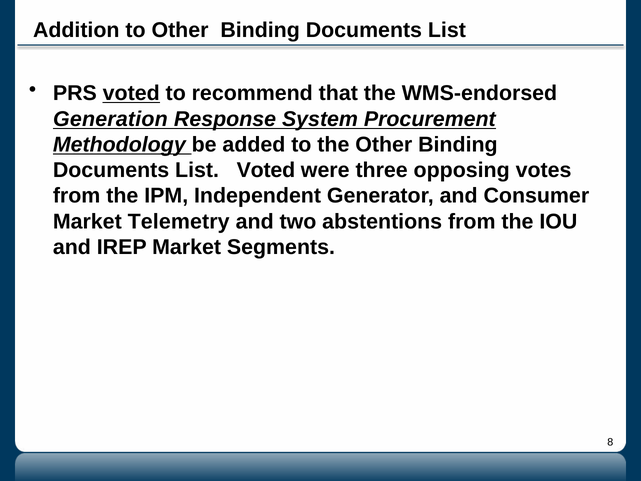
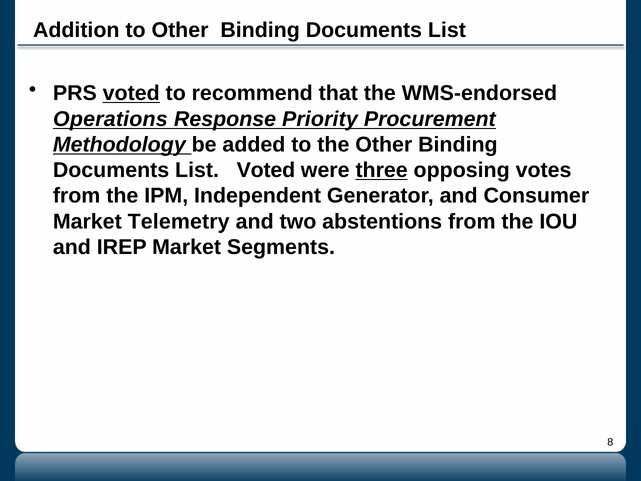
Generation: Generation -> Operations
System: System -> Priority
three underline: none -> present
